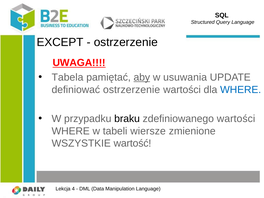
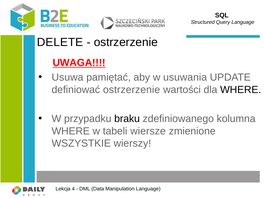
EXCEPT: EXCEPT -> DELETE
Tabela: Tabela -> Usuwa
aby underline: present -> none
WHERE at (241, 90) colour: blue -> black
zdefiniowanego wartości: wartości -> kolumna
wartość: wartość -> wierszy
